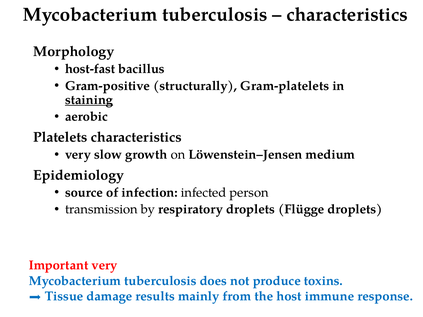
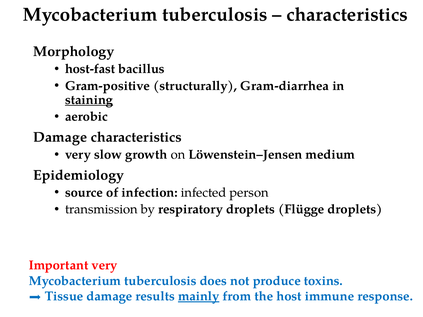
Gram-platelets: Gram-platelets -> Gram-diarrhea
Platelets at (60, 137): Platelets -> Damage
mainly underline: none -> present
